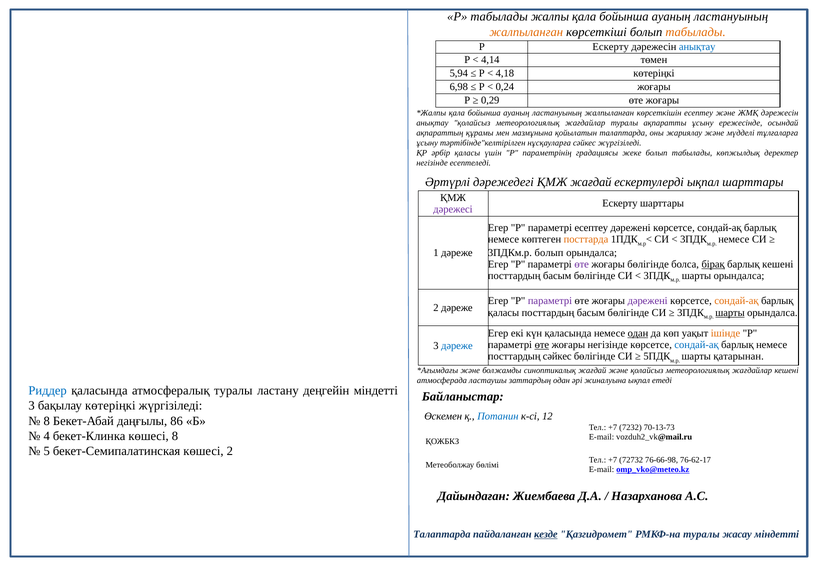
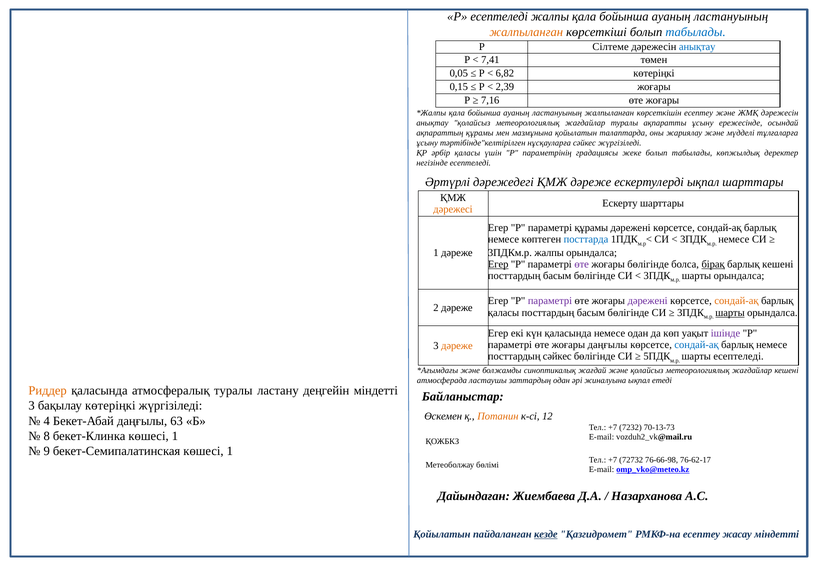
Р табылады: табылады -> есептеледі
табылады at (696, 32) colour: orange -> blue
Р Ескерту: Ескерту -> Сілтеме
4,14: 4,14 -> 7,41
5,94: 5,94 -> 0,05
4,18: 4,18 -> 6,82
6,98: 6,98 -> 0,15
0,24: 0,24 -> 2,39
0,29: 0,29 -> 7,16
ҚМЖ жағдай: жағдай -> дәреже
дәрежесі colour: purple -> orange
параметрі есептеу: есептеу -> құрамы
посттарда colour: orange -> blue
3ПДКм.р болып: болып -> жалпы
Егер at (498, 264) underline: none -> present
одан at (638, 334) underline: present -> none
ішінде colour: orange -> purple
өте at (542, 345) underline: present -> none
жоғары негізінде: негізінде -> даңғылы
дәреже at (457, 346) colour: blue -> orange
шарты қатарынан: қатарынан -> есептеледі
Риддер colour: blue -> orange
Потанин colour: blue -> orange
8 at (47, 421): 8 -> 4
86: 86 -> 63
4: 4 -> 8
бекет-Клинка көшесі 8: 8 -> 1
5: 5 -> 9
бекет-Семипалатинская көшесі 2: 2 -> 1
Талаптарда at (442, 534): Талаптарда -> Қойылатын
РМКФ-на туралы: туралы -> есептеу
